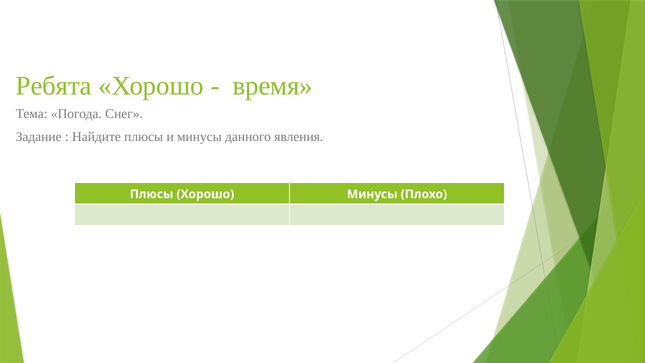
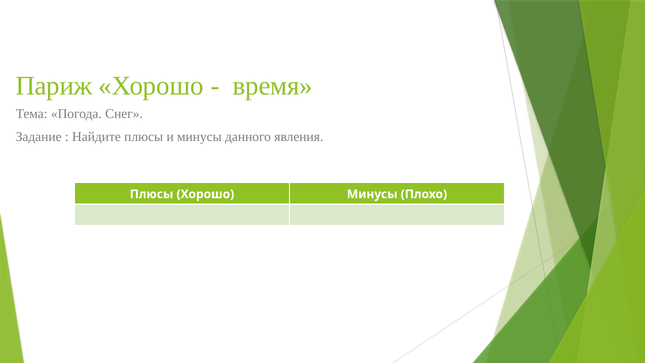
Ребята: Ребята -> Париж
